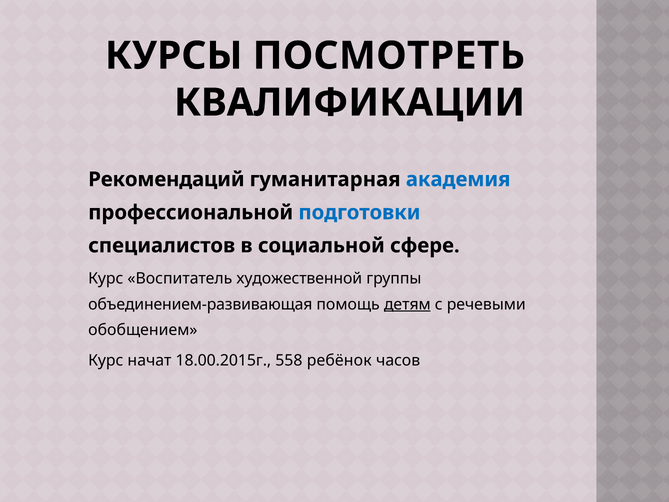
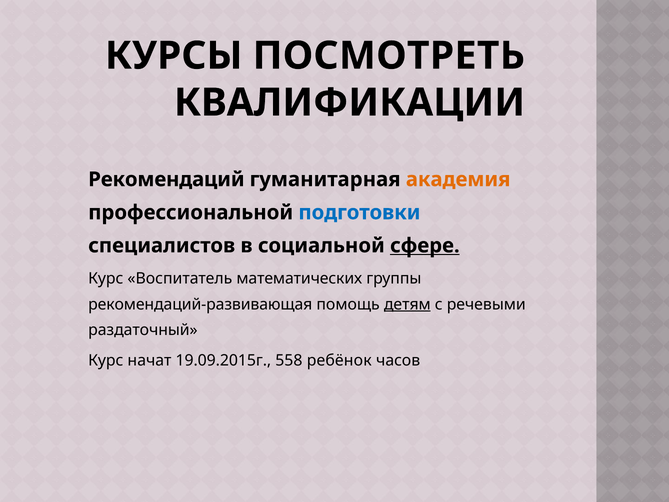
академия colour: blue -> orange
сфере underline: none -> present
художественной: художественной -> математических
объединением-развивающая: объединением-развивающая -> рекомендаций-развивающая
обобщением: обобщением -> раздаточный
18.00.2015г: 18.00.2015г -> 19.09.2015г
